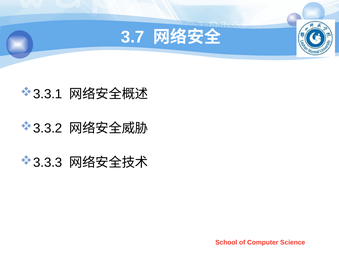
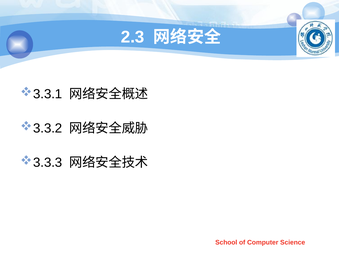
3.7: 3.7 -> 2.3
